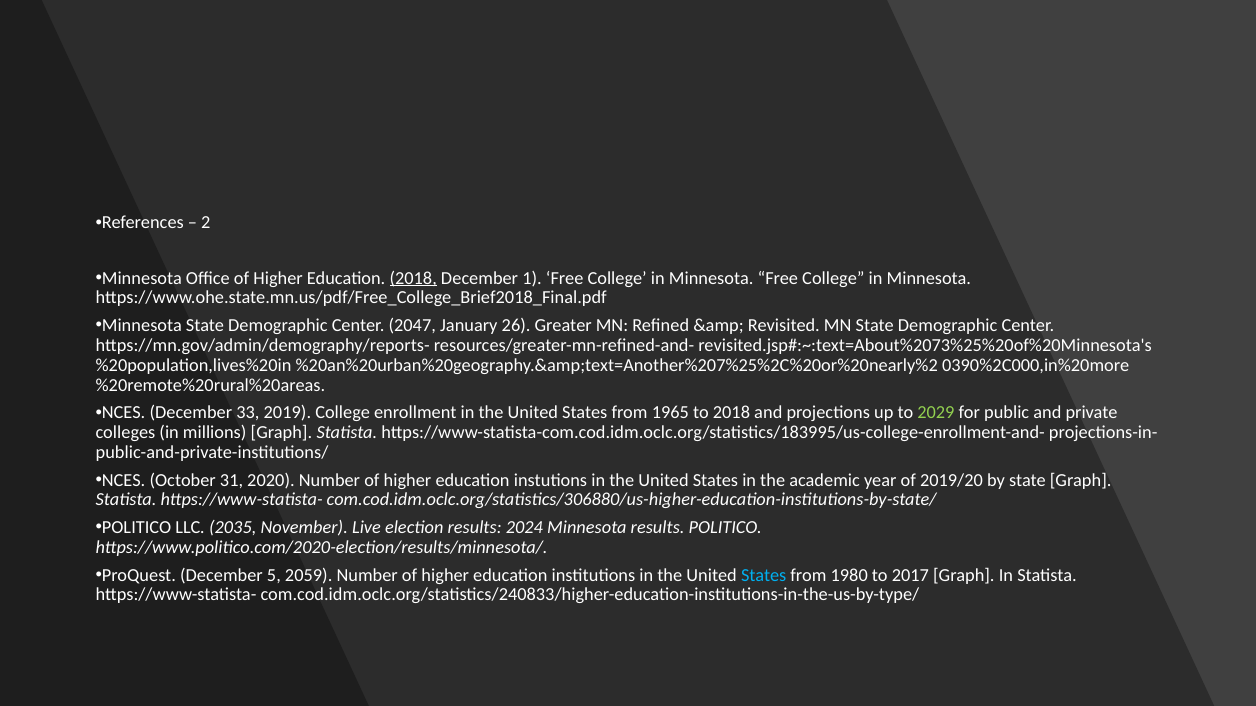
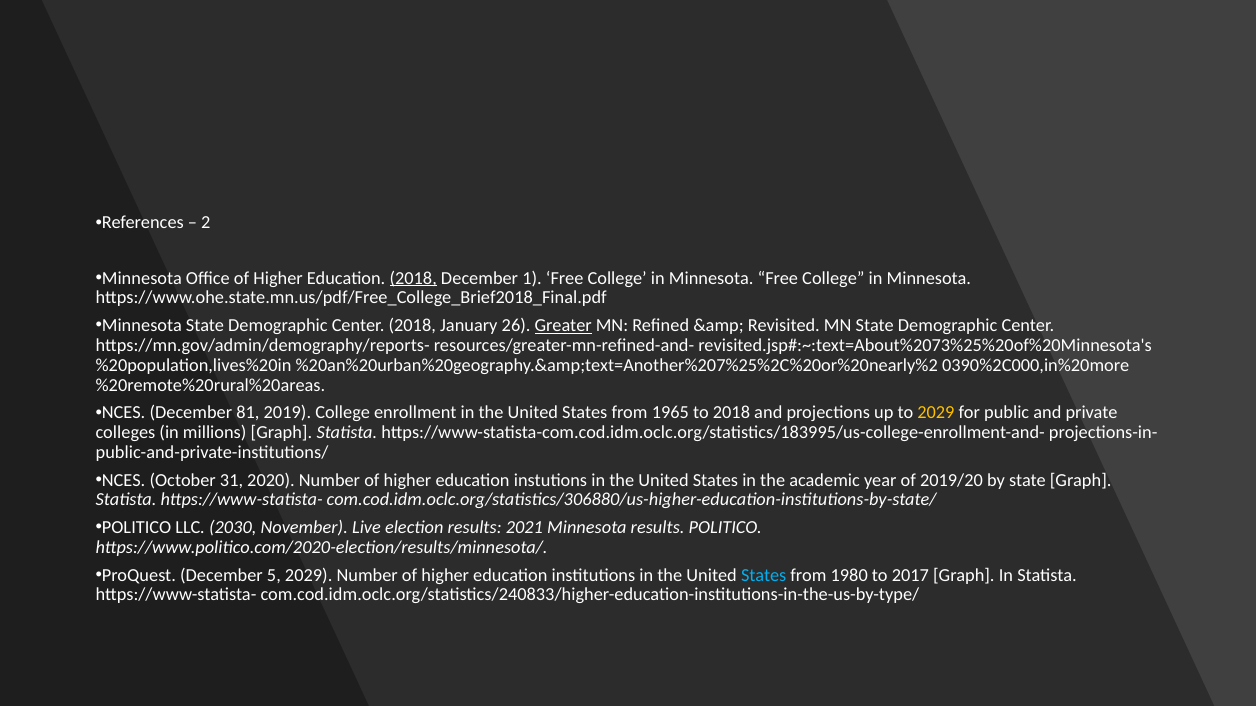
Center 2047: 2047 -> 2018
Greater underline: none -> present
33: 33 -> 81
2029 at (936, 413) colour: light green -> yellow
2035: 2035 -> 2030
2024: 2024 -> 2021
5 2059: 2059 -> 2029
